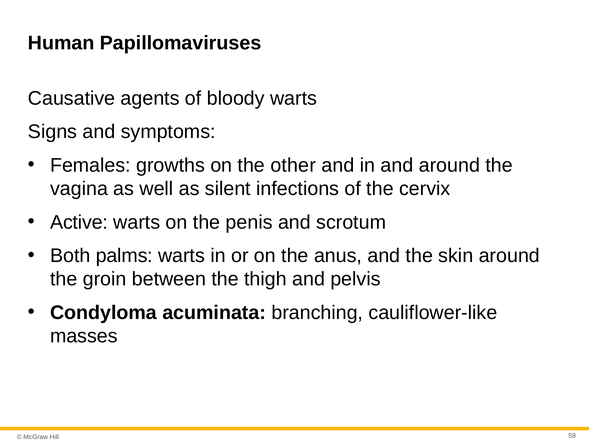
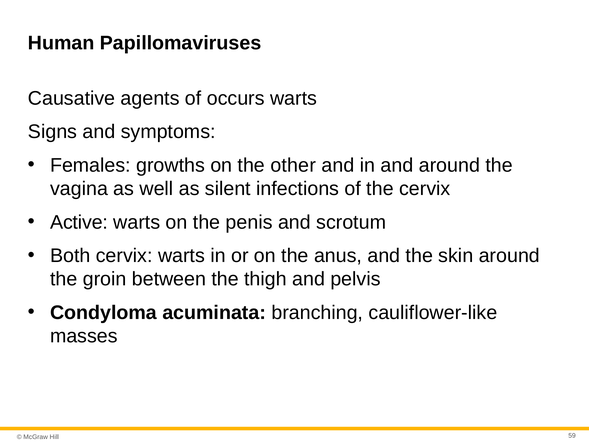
bloody: bloody -> occurs
Both palms: palms -> cervix
